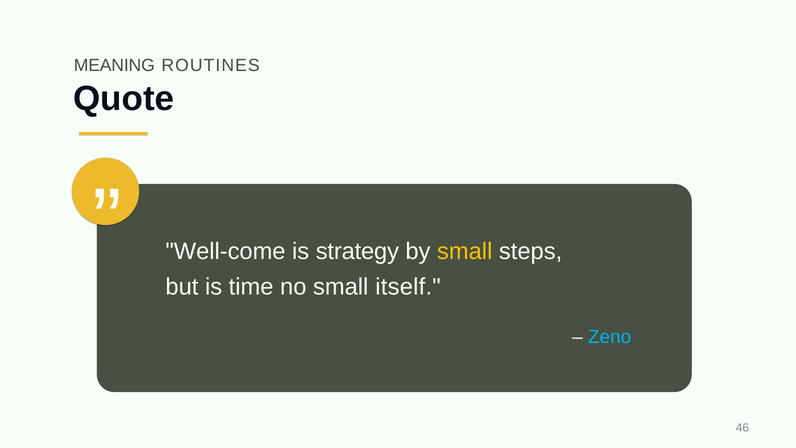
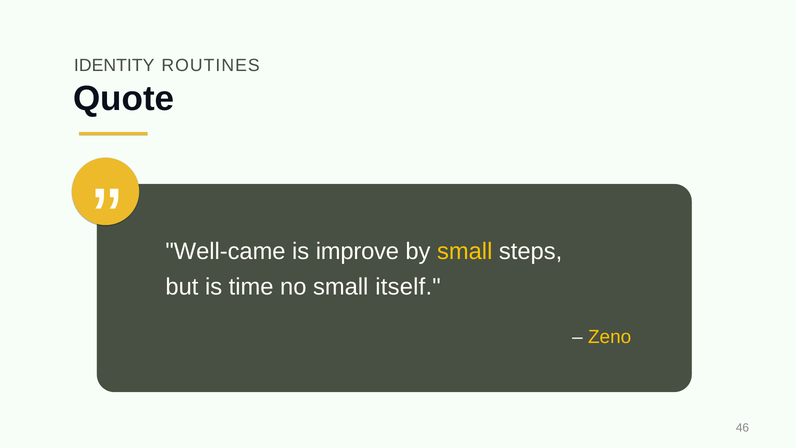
MEANING: MEANING -> IDENTITY
Well-come: Well-come -> Well-came
strategy: strategy -> improve
Zeno colour: light blue -> yellow
